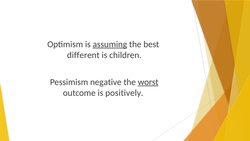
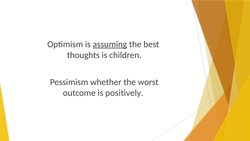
different: different -> thoughts
negative: negative -> whether
worst underline: present -> none
